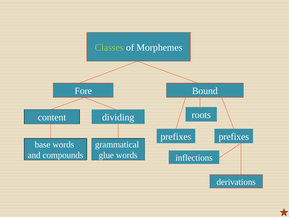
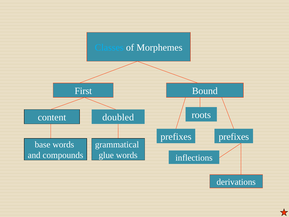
Classes colour: light green -> light blue
Fore: Fore -> First
dividing: dividing -> doubled
